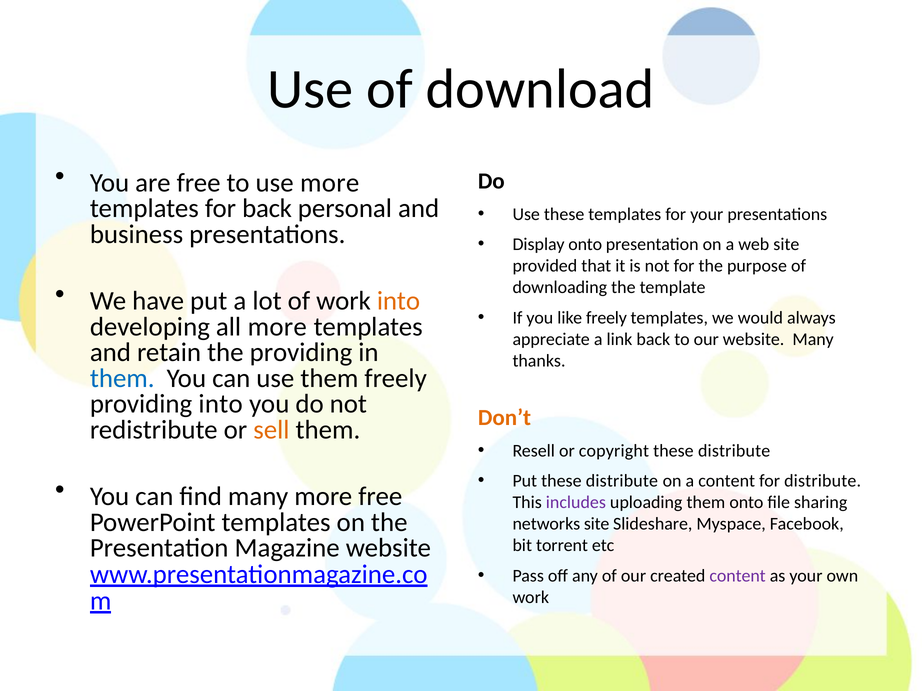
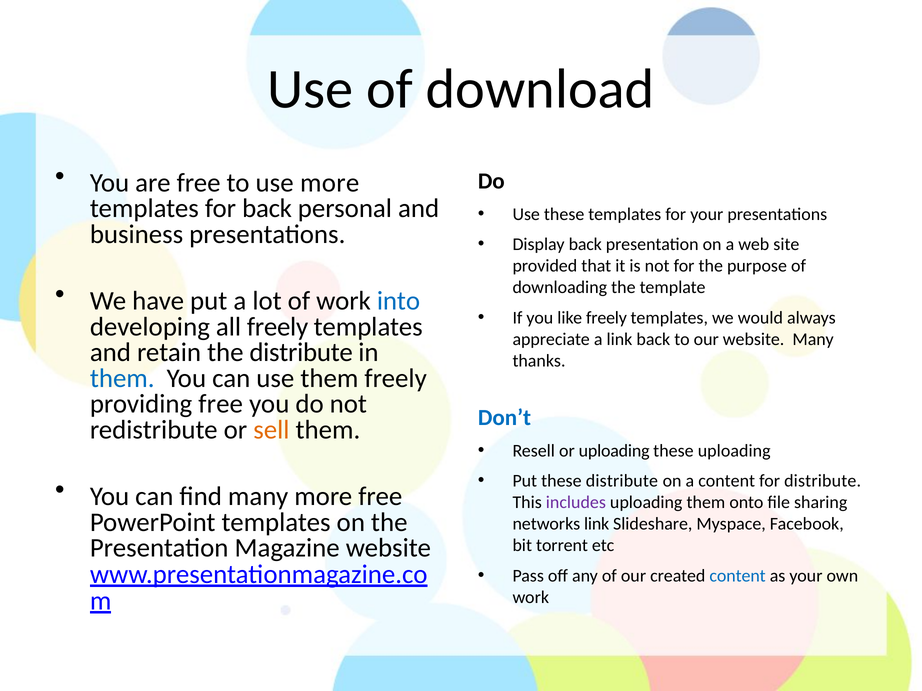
Display onto: onto -> back
into at (398, 301) colour: orange -> blue
all more: more -> freely
the providing: providing -> distribute
providing into: into -> free
Don’t colour: orange -> blue
or copyright: copyright -> uploading
distribute at (734, 451): distribute -> uploading
networks site: site -> link
content at (738, 576) colour: purple -> blue
